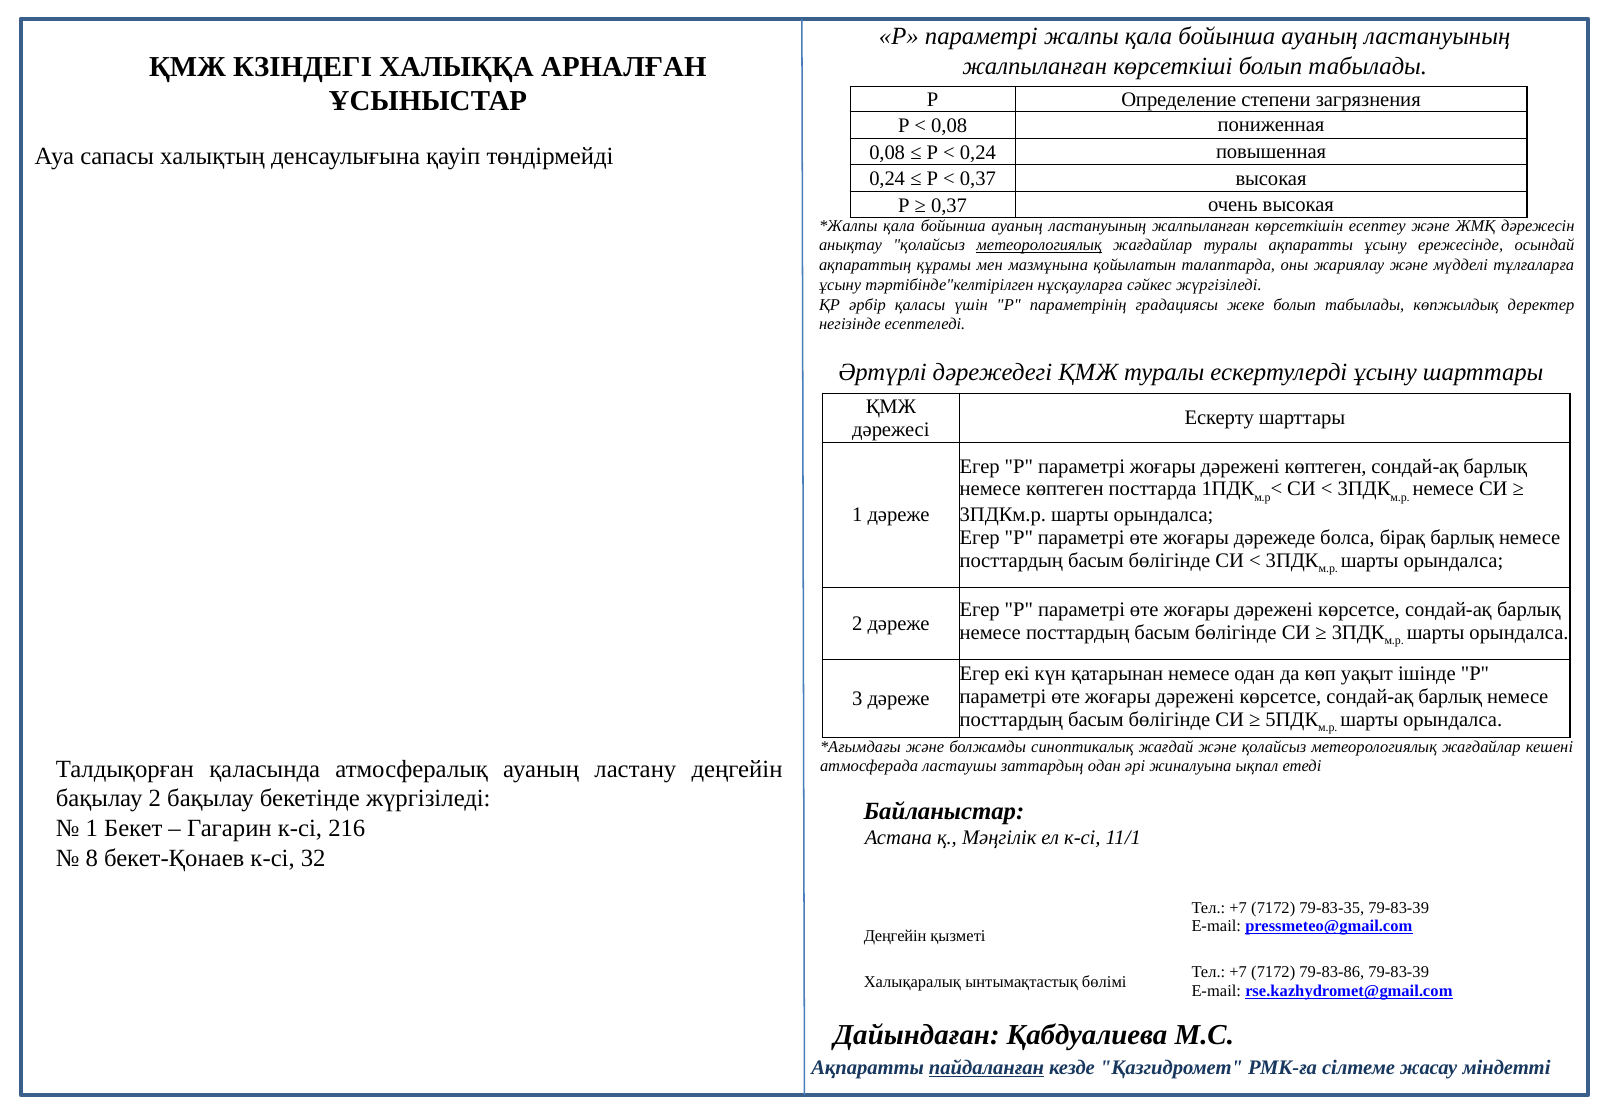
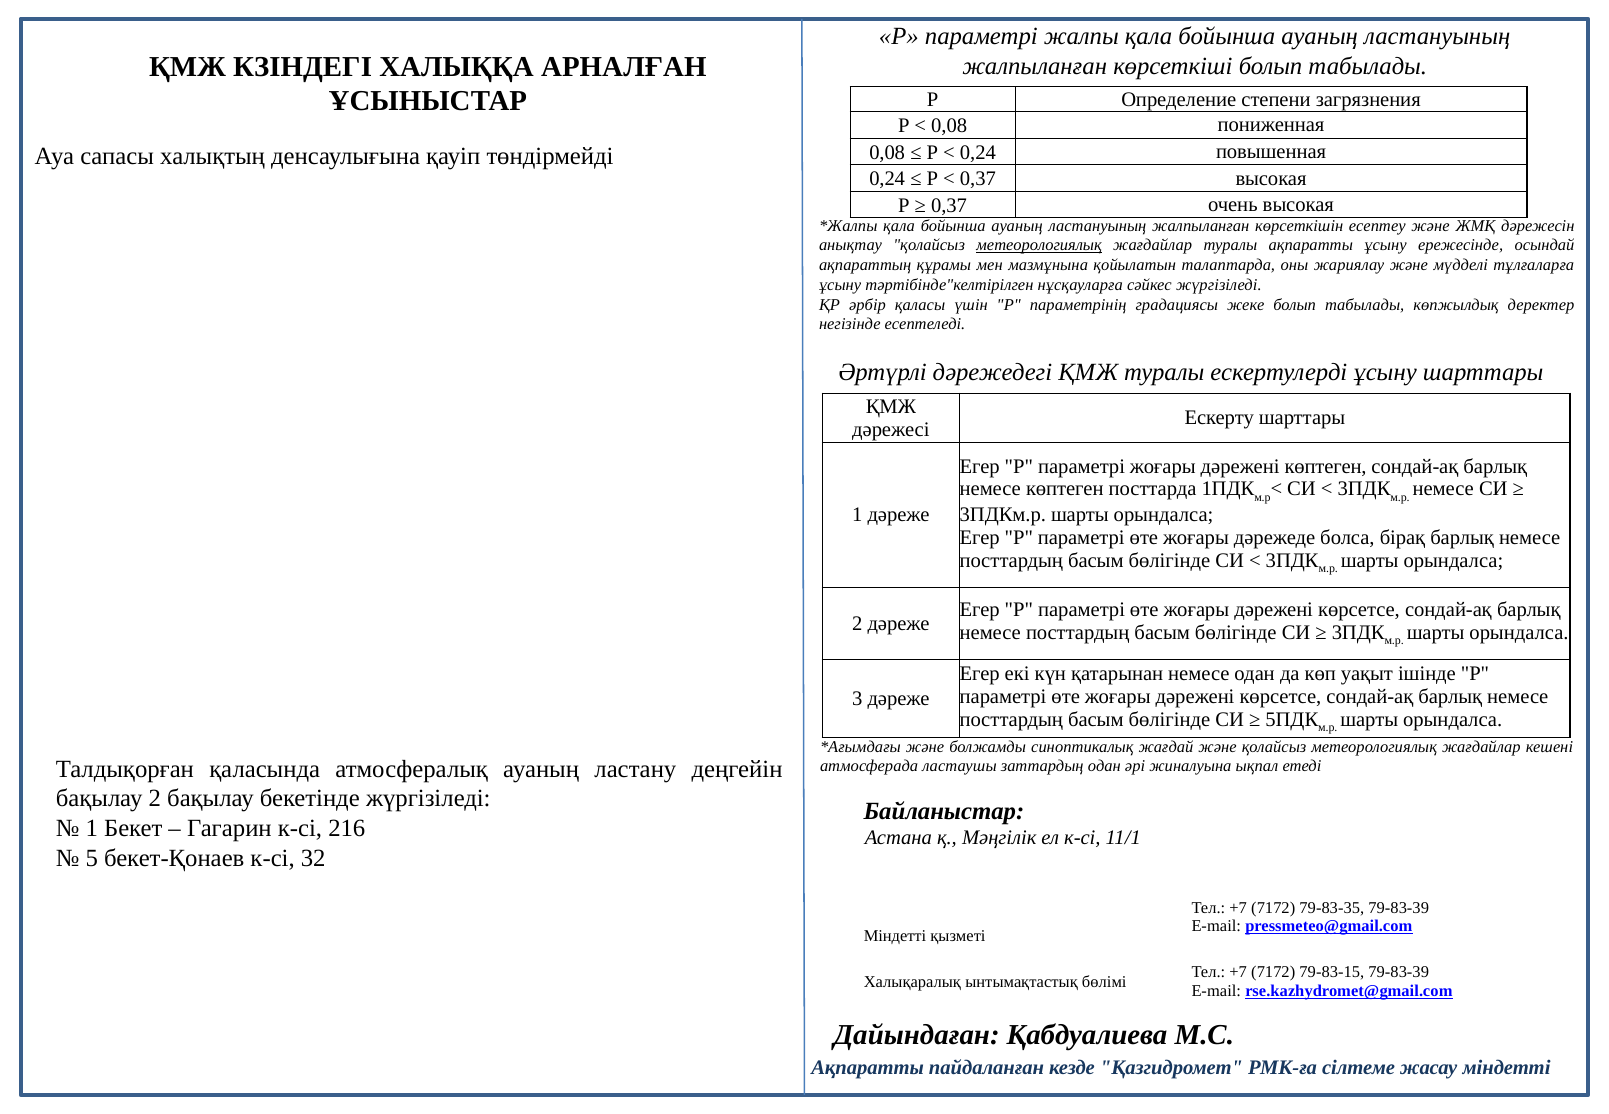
8: 8 -> 5
Деңгейін at (895, 936): Деңгейін -> Міндетті
79-83-86: 79-83-86 -> 79-83-15
пайдаланған underline: present -> none
